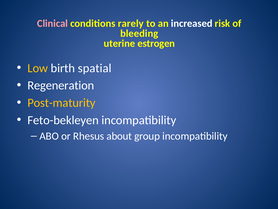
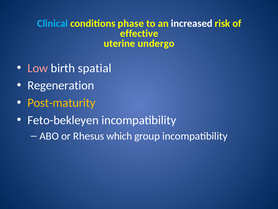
Clinical colour: pink -> light blue
rarely: rarely -> phase
bleeding: bleeding -> effective
estrogen: estrogen -> undergo
Low colour: yellow -> pink
about: about -> which
